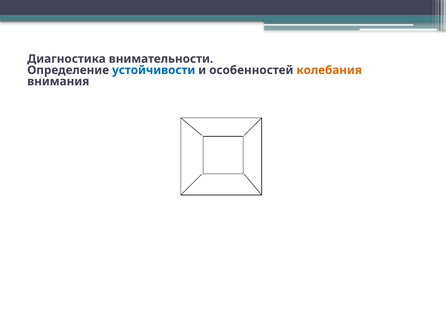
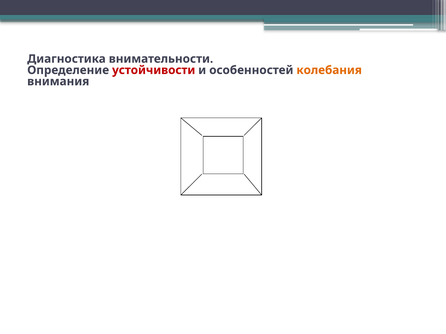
устойчивости colour: blue -> red
